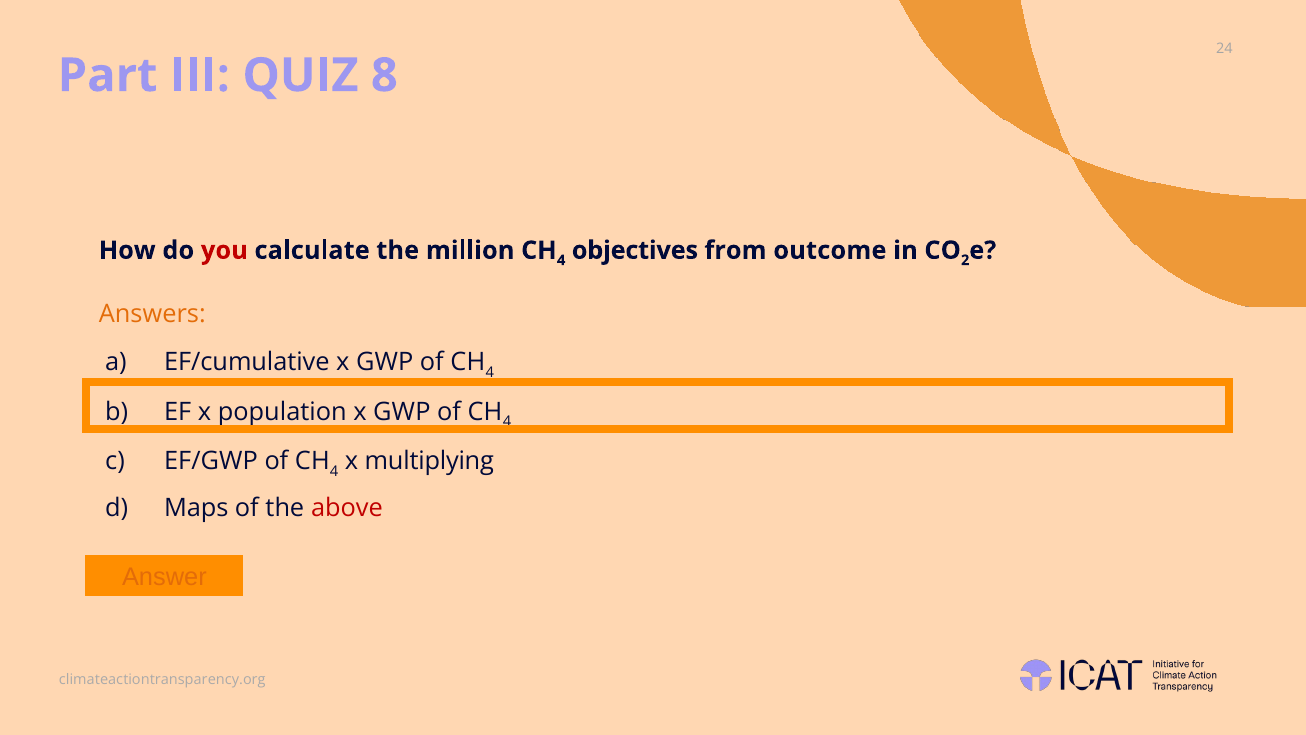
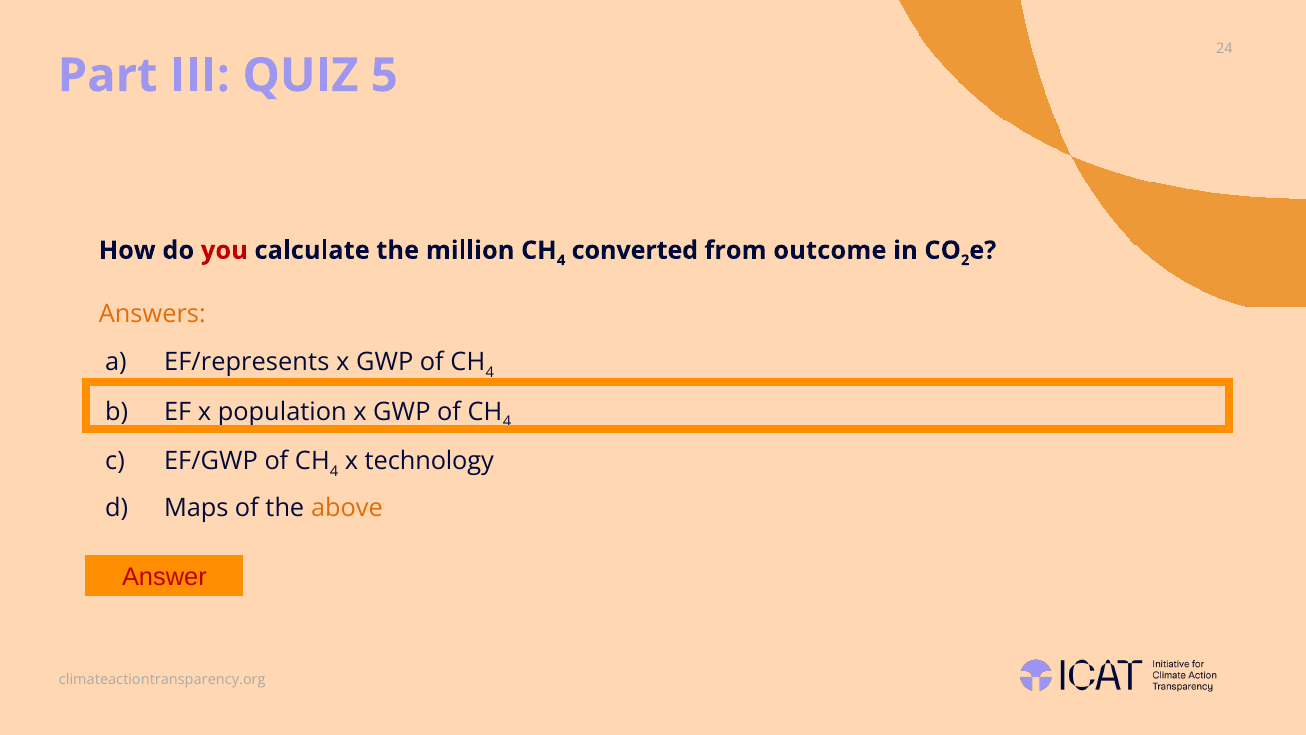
8: 8 -> 5
objectives: objectives -> converted
EF/cumulative: EF/cumulative -> EF/represents
multiplying: multiplying -> technology
above colour: red -> orange
Answer colour: orange -> red
